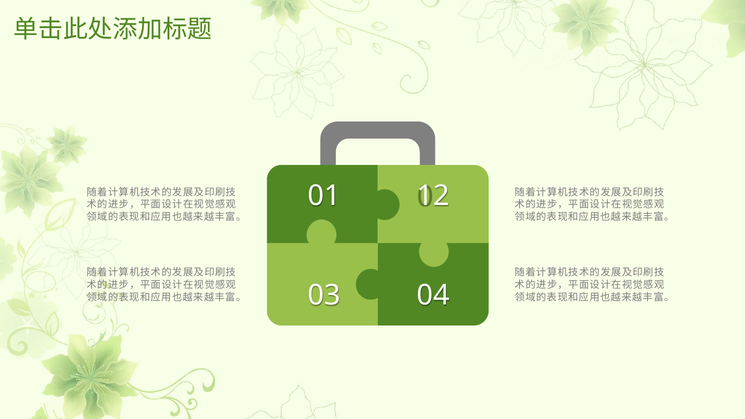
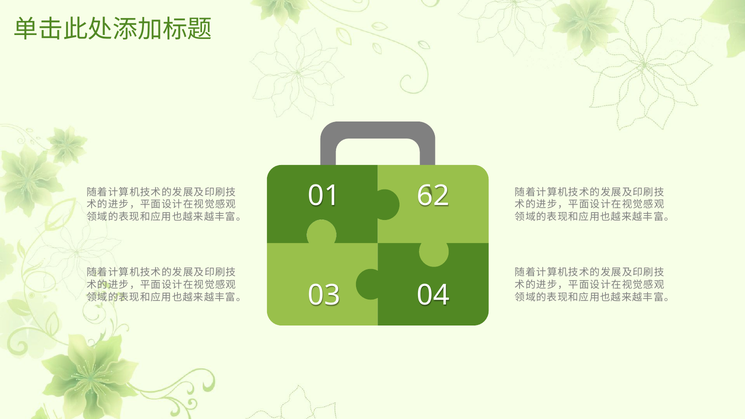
12: 12 -> 62
